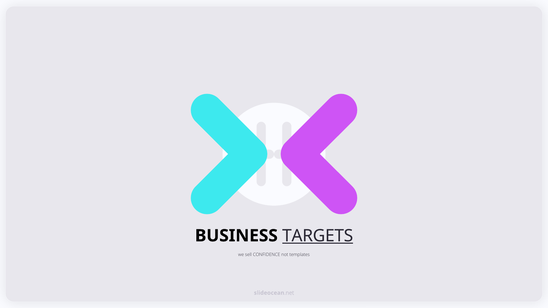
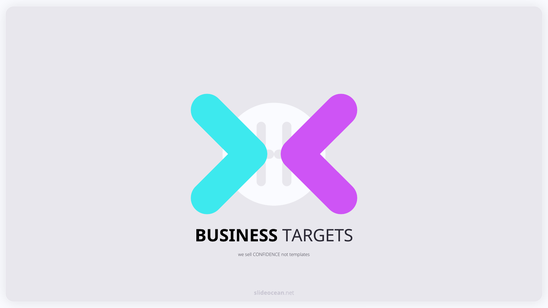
TARGETS underline: present -> none
